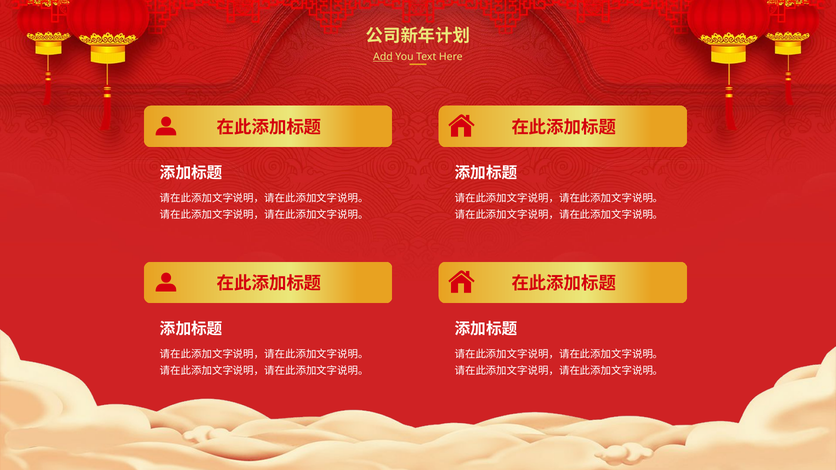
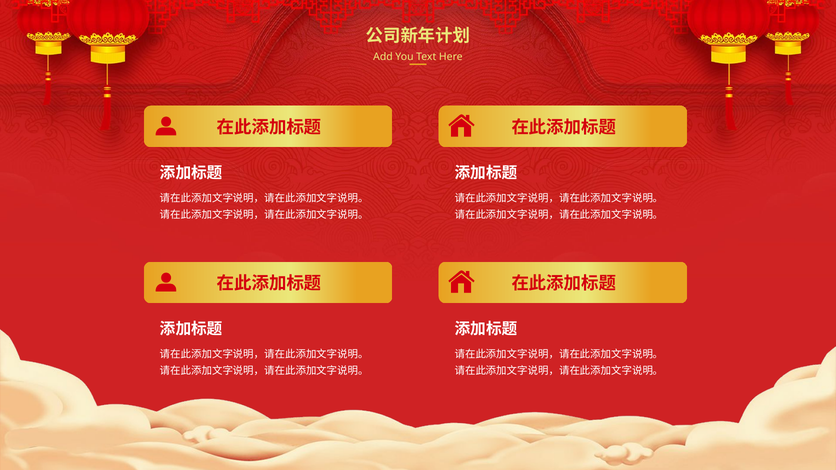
Add underline: present -> none
